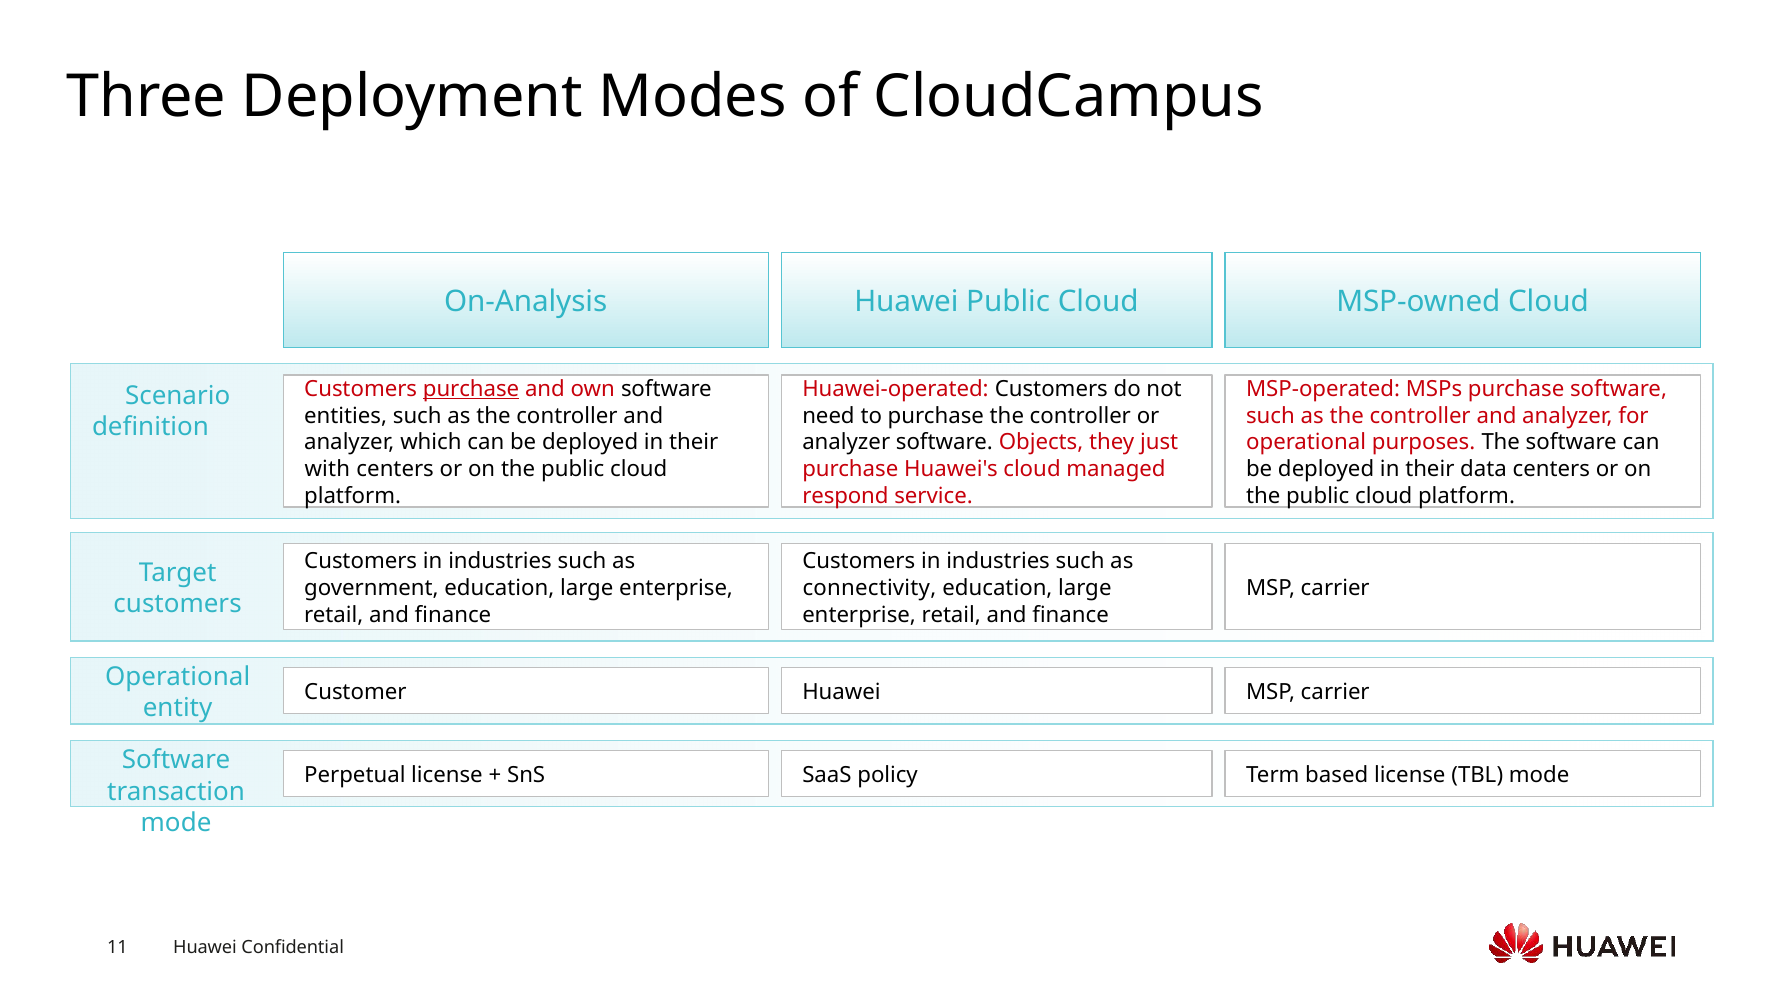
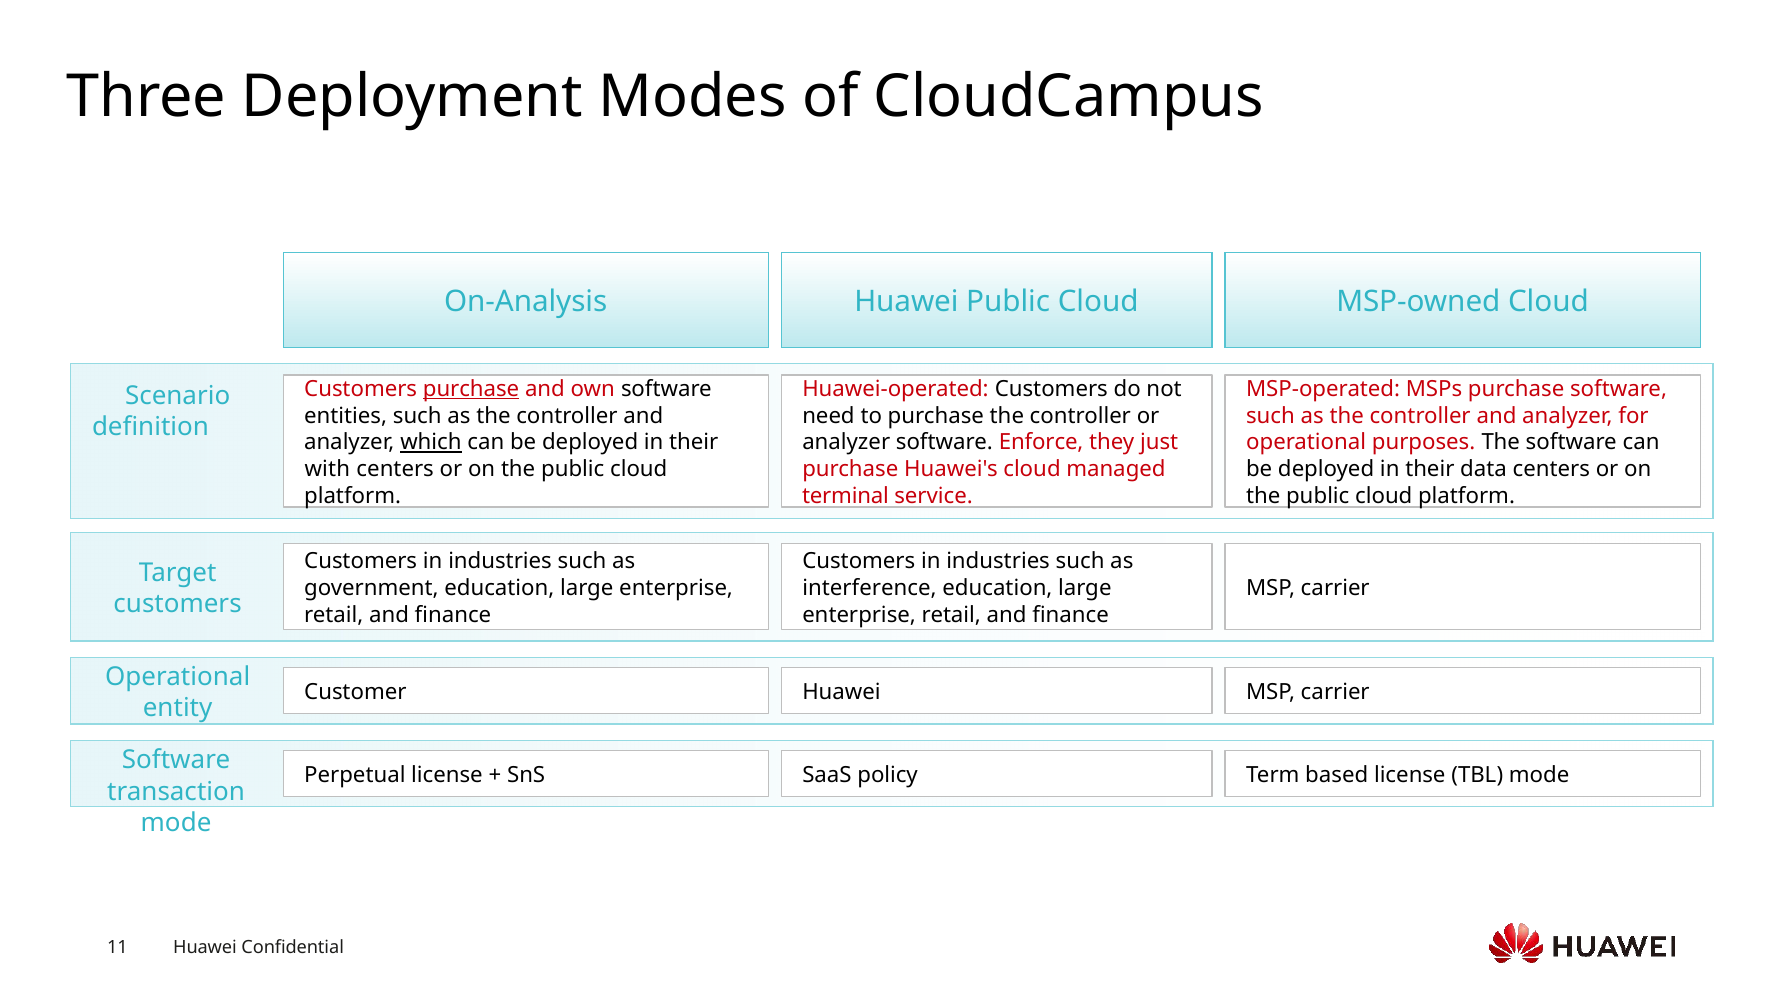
which underline: none -> present
Objects: Objects -> Enforce
respond: respond -> terminal
connectivity: connectivity -> interference
